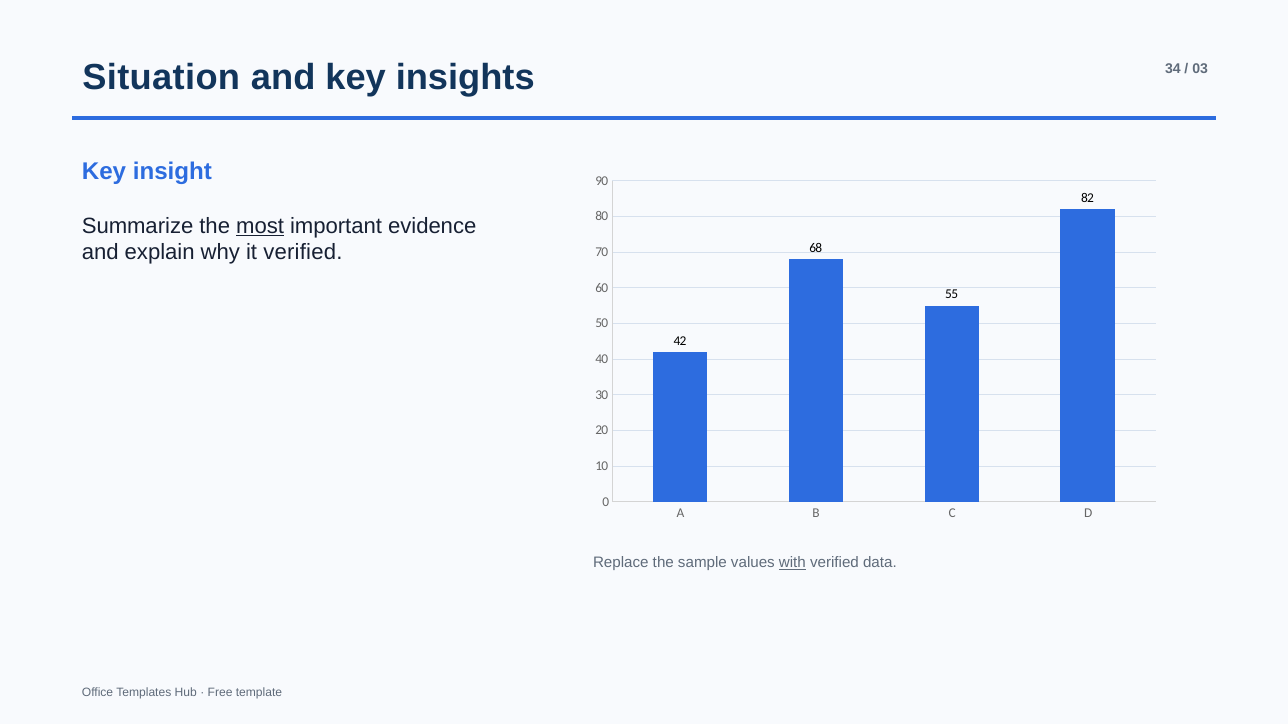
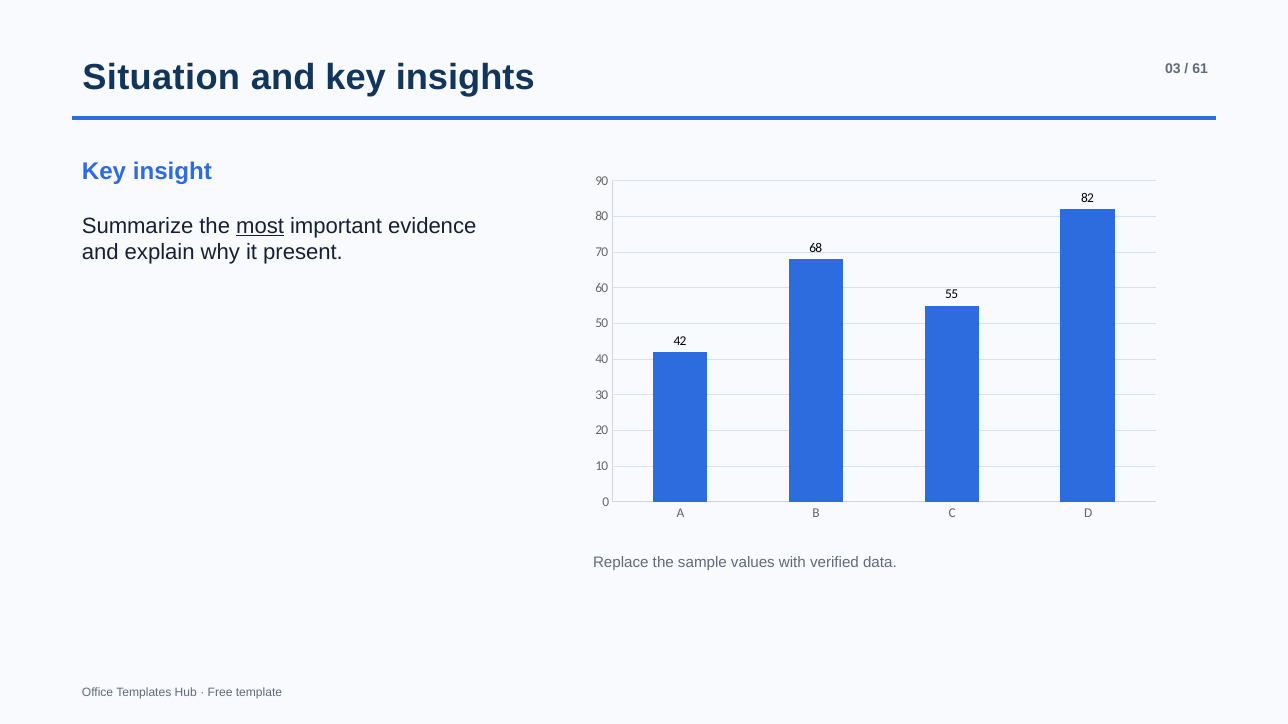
34: 34 -> 03
03: 03 -> 61
it verified: verified -> present
with underline: present -> none
